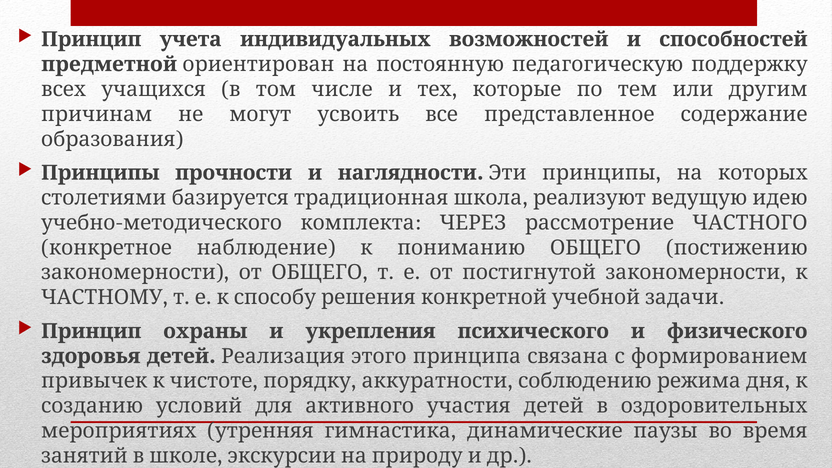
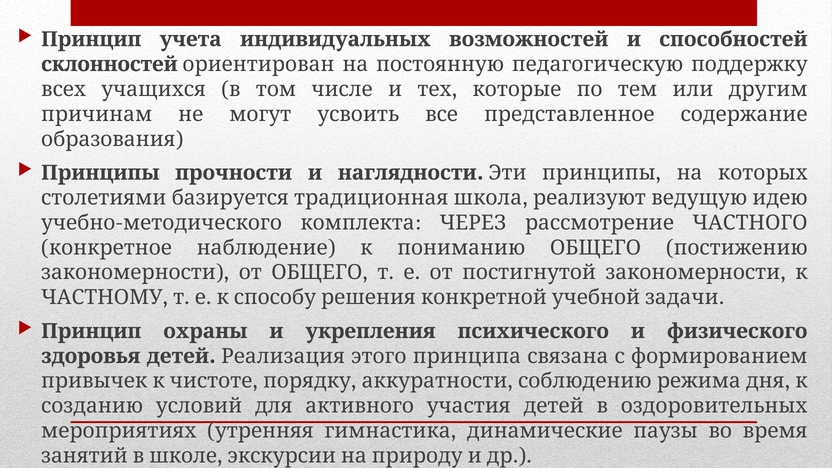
предметной: предметной -> склонностей
